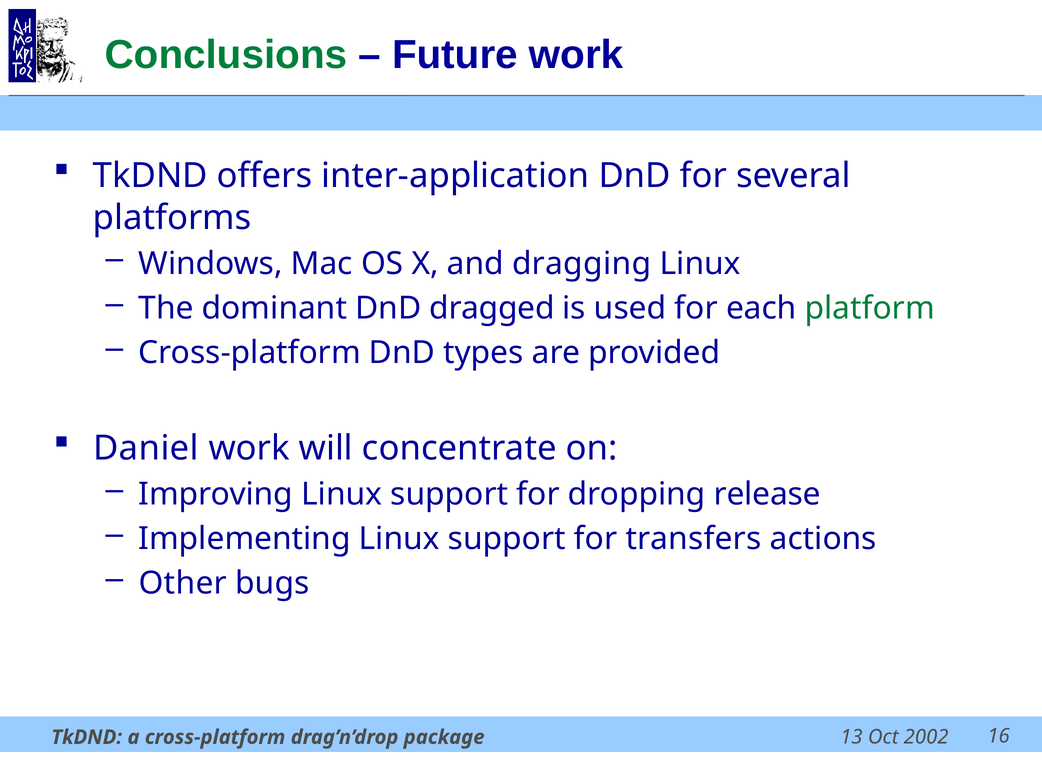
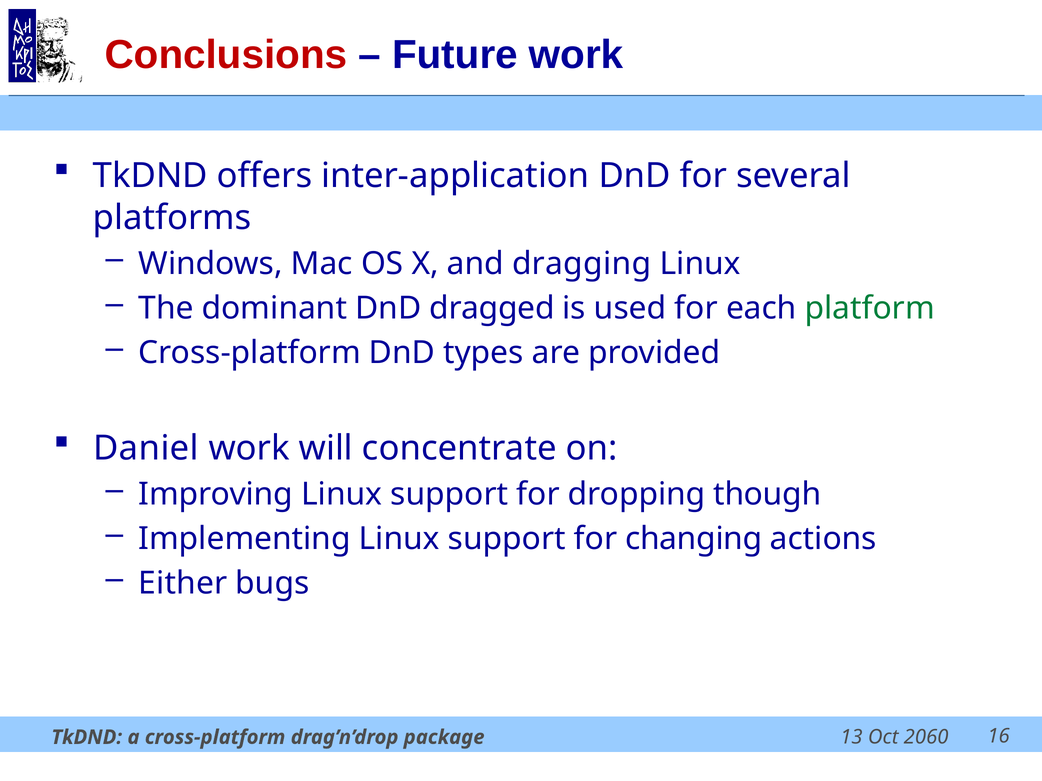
Conclusions colour: green -> red
release: release -> though
transfers: transfers -> changing
Other: Other -> Either
2002: 2002 -> 2060
